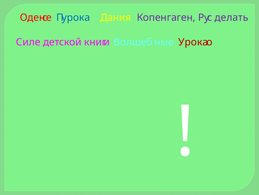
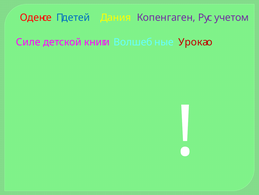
урока at (76, 17): урока -> детей
делать: делать -> учетом
